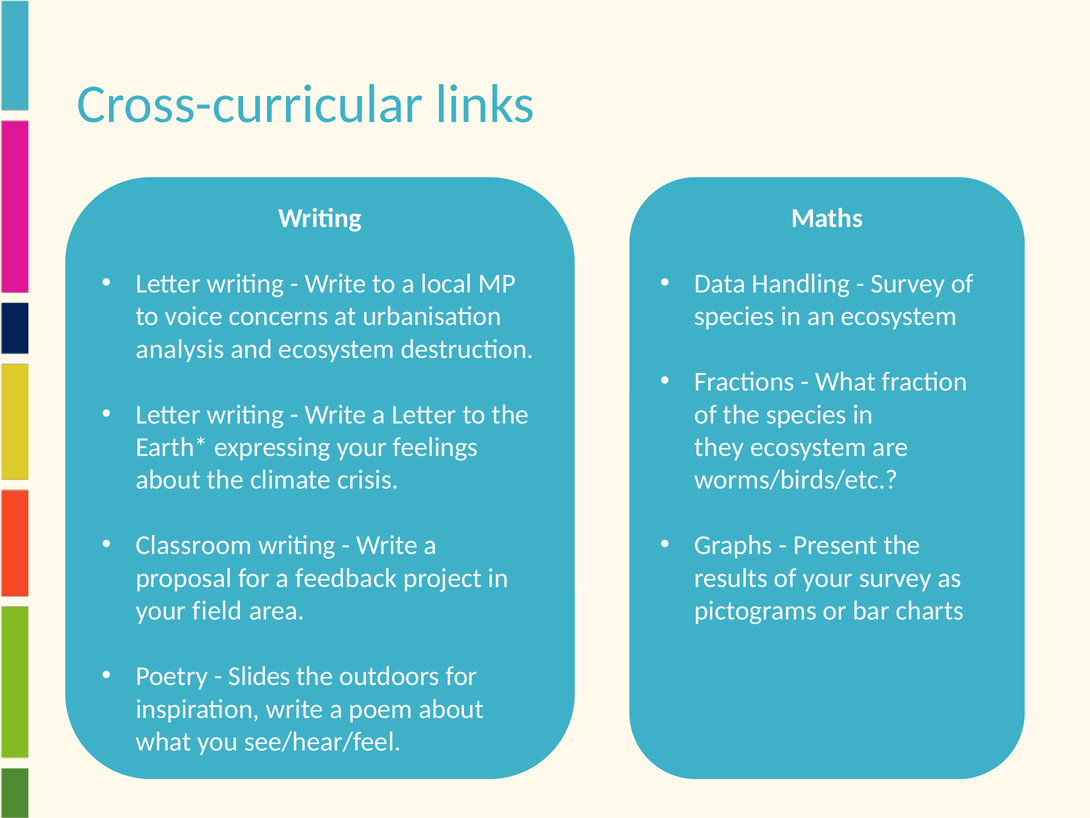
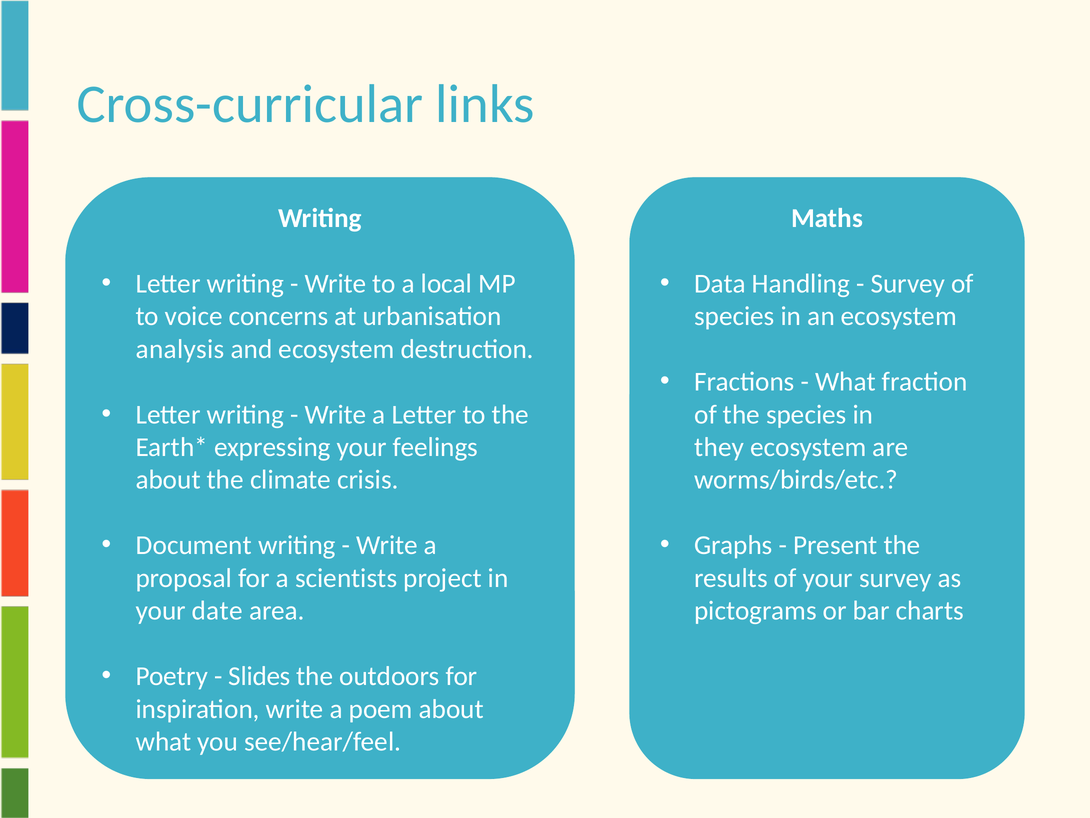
Classroom: Classroom -> Document
feedback: feedback -> scientists
field: field -> date
